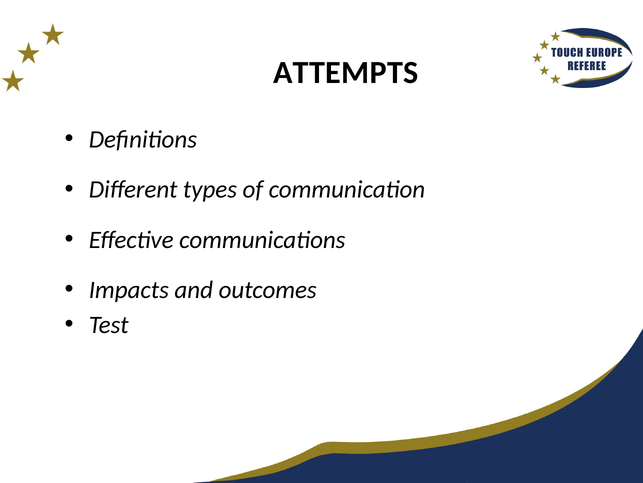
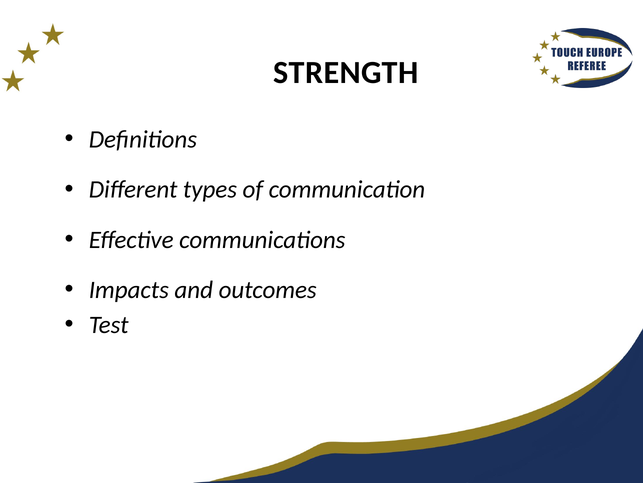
ATTEMPTS: ATTEMPTS -> STRENGTH
